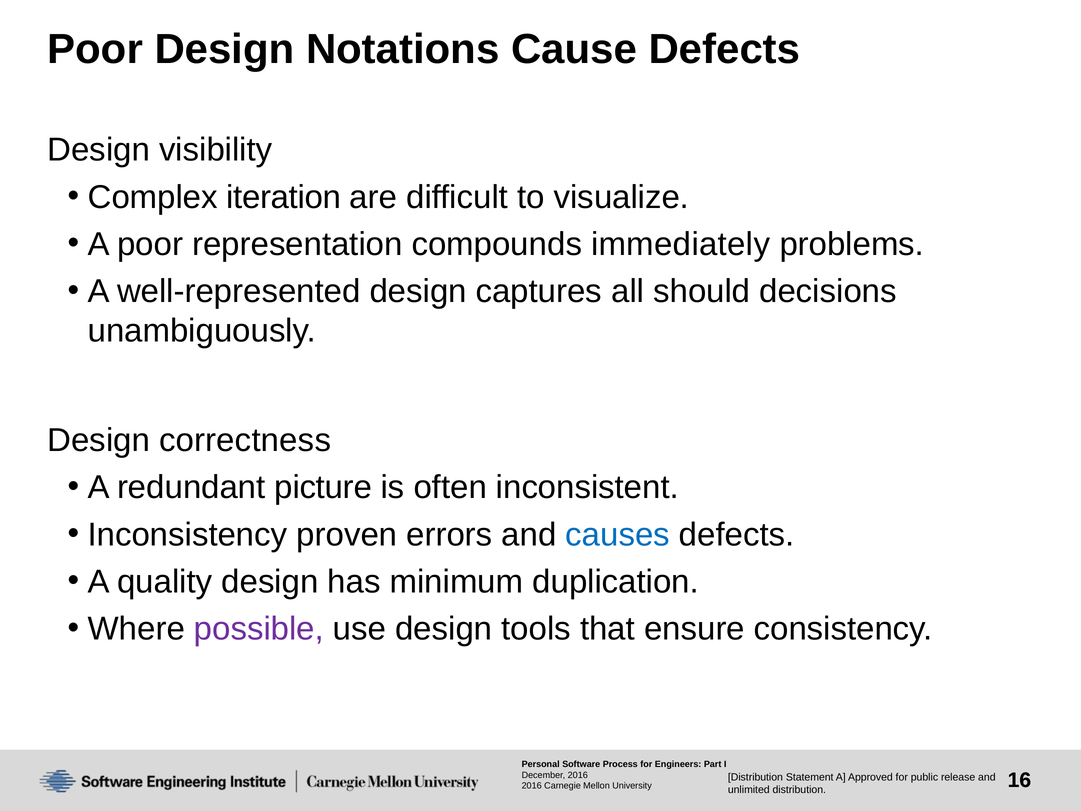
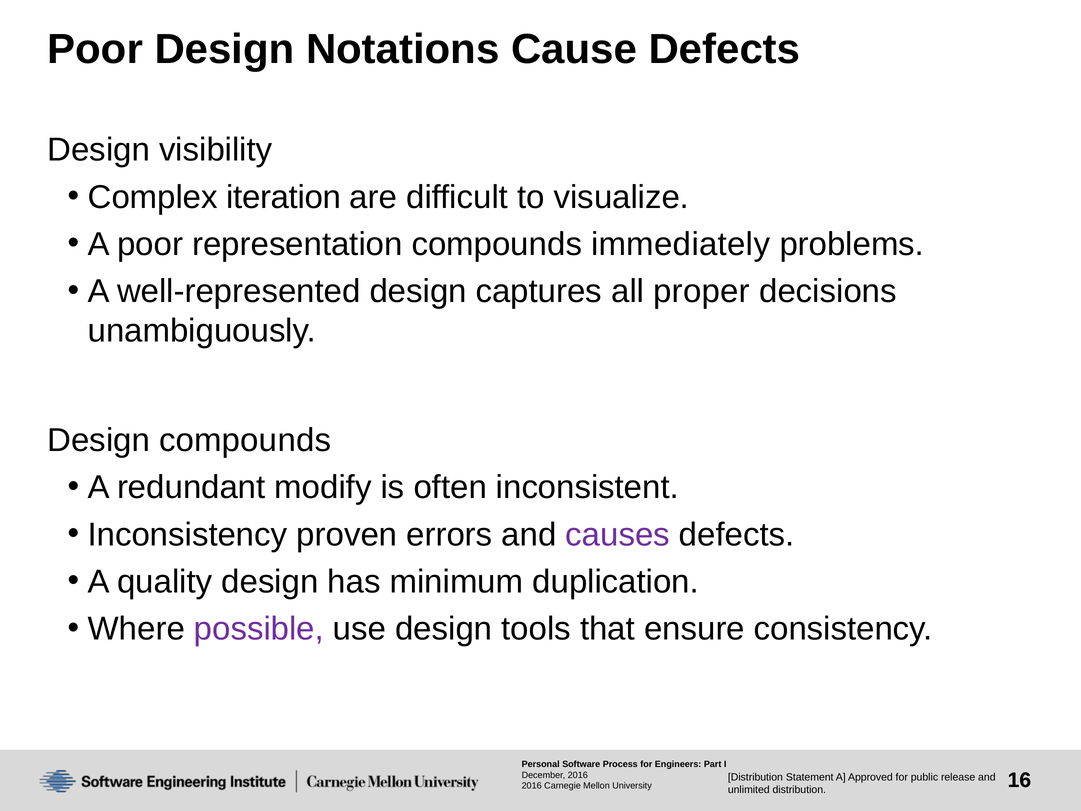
should: should -> proper
Design correctness: correctness -> compounds
picture: picture -> modify
causes colour: blue -> purple
